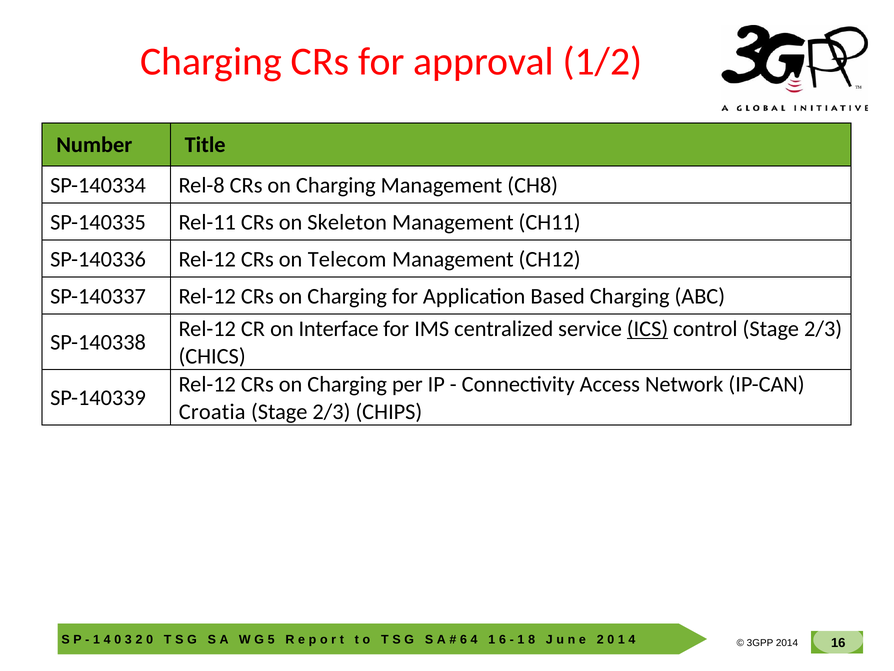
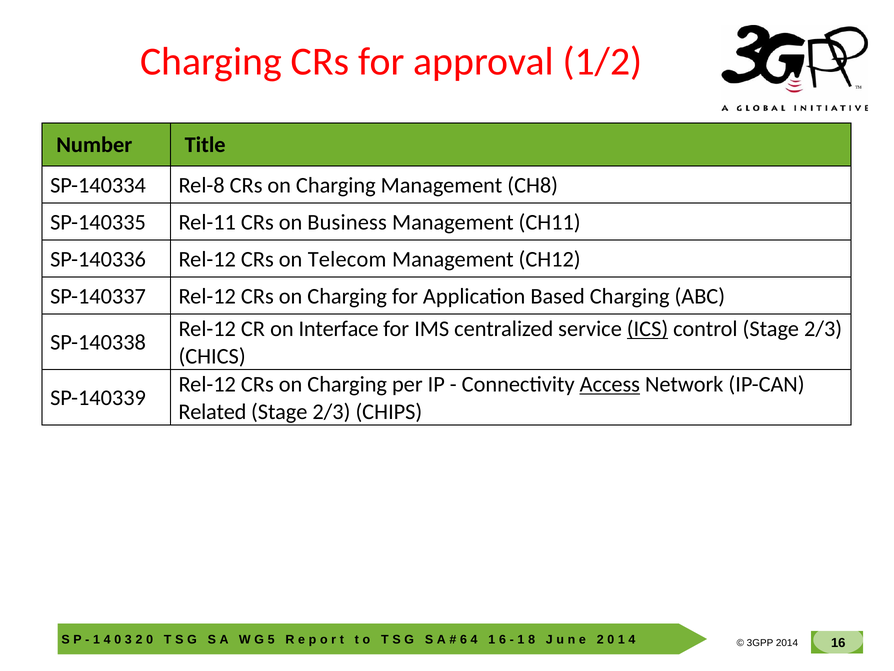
Skeleton: Skeleton -> Business
Access underline: none -> present
Croatia: Croatia -> Related
